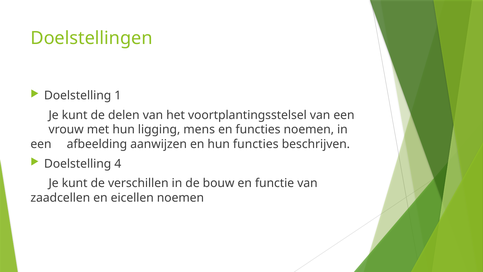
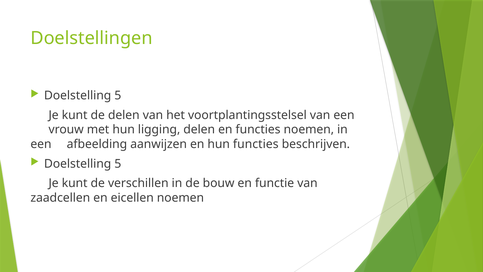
1 at (118, 96): 1 -> 5
ligging mens: mens -> delen
4 at (118, 164): 4 -> 5
